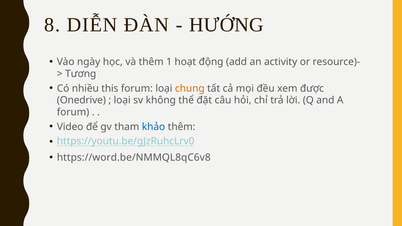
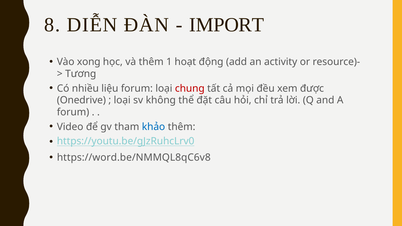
HƯỚNG: HƯỚNG -> IMPORT
ngày: ngày -> xong
this: this -> liệu
chung colour: orange -> red
